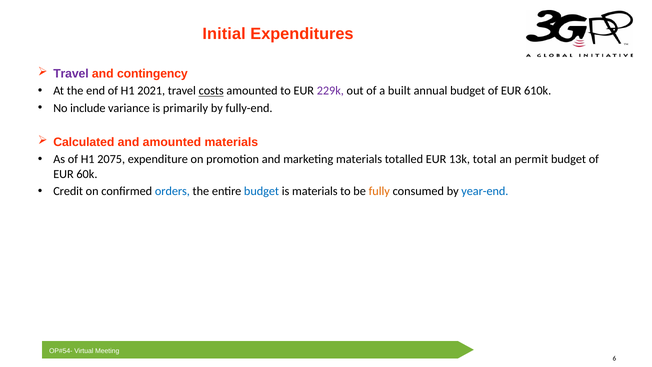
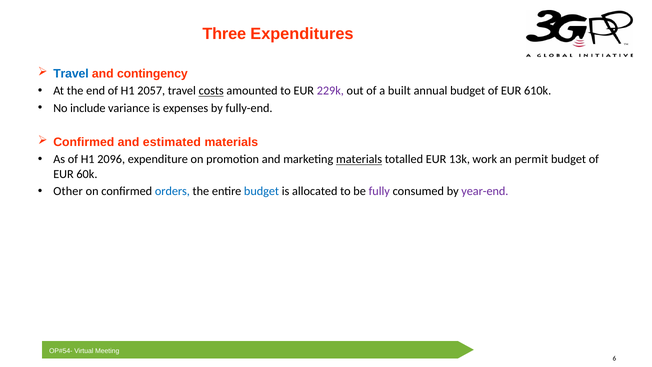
Initial: Initial -> Three
Travel at (71, 74) colour: purple -> blue
2021: 2021 -> 2057
primarily: primarily -> expenses
Calculated at (84, 142): Calculated -> Confirmed
and amounted: amounted -> estimated
2075: 2075 -> 2096
materials at (359, 159) underline: none -> present
total: total -> work
Credit: Credit -> Other
is materials: materials -> allocated
fully colour: orange -> purple
year-end colour: blue -> purple
